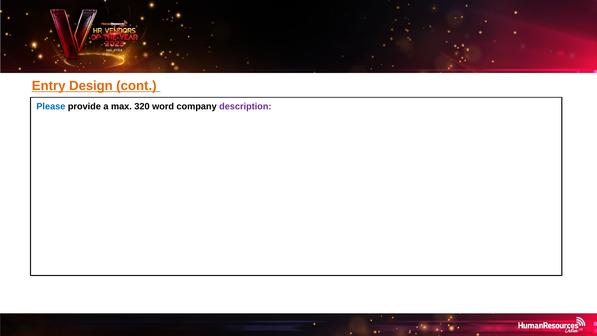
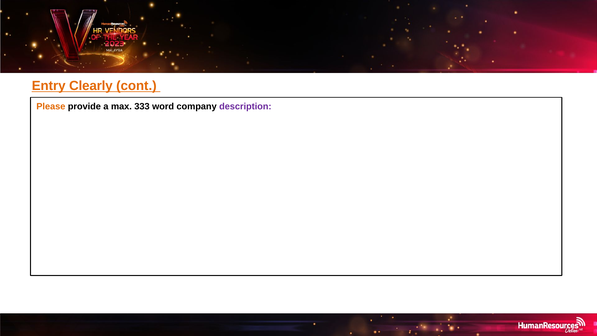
Design: Design -> Clearly
Please colour: blue -> orange
320: 320 -> 333
